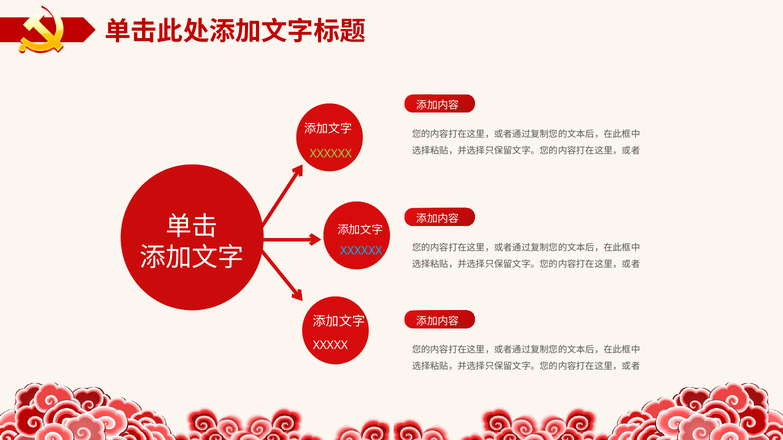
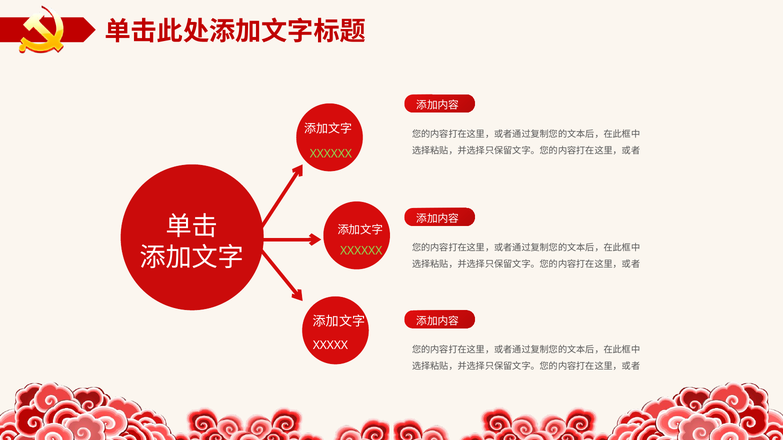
XXXXXX at (361, 251) colour: light blue -> light green
